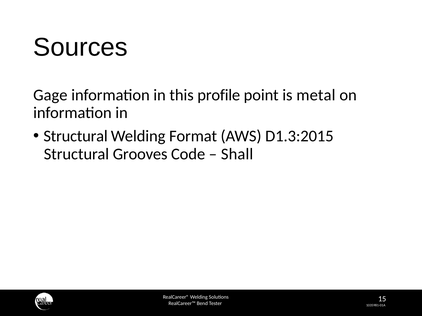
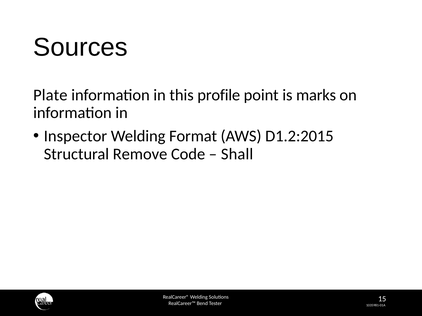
Gage: Gage -> Plate
metal: metal -> marks
Structural at (76, 136): Structural -> Inspector
D1.3:2015: D1.3:2015 -> D1.2:2015
Grooves: Grooves -> Remove
